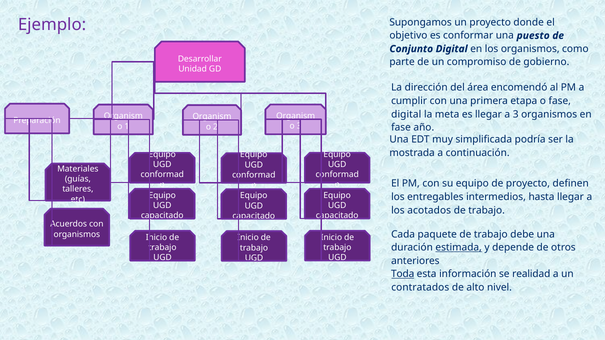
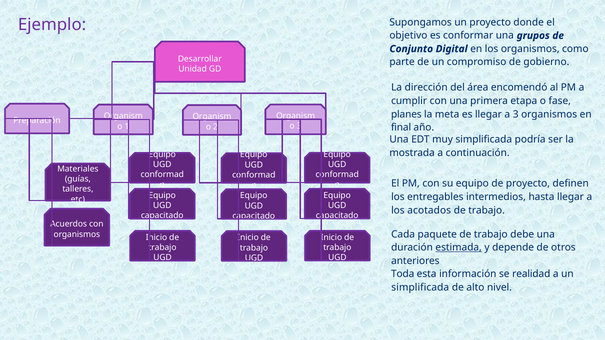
puesto: puesto -> grupos
digital at (406, 114): digital -> planes
fase at (401, 128): fase -> final
Toda underline: present -> none
contratados at (420, 288): contratados -> simplificada
